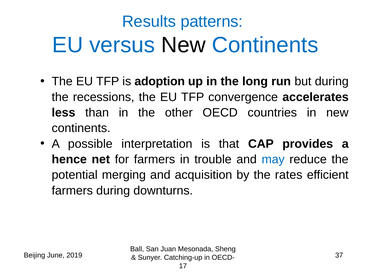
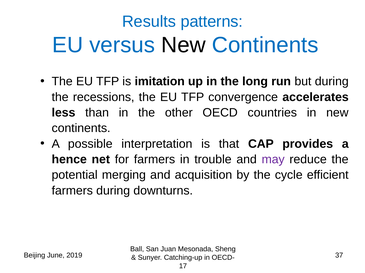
adoption: adoption -> imitation
may colour: blue -> purple
rates: rates -> cycle
